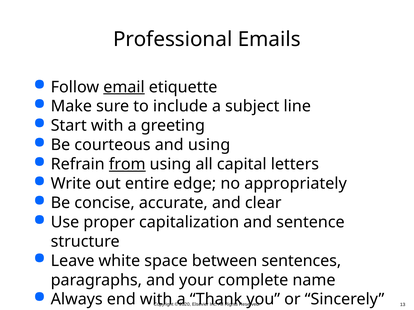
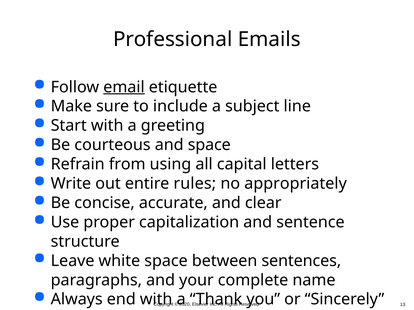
and using: using -> space
from underline: present -> none
edge: edge -> rules
